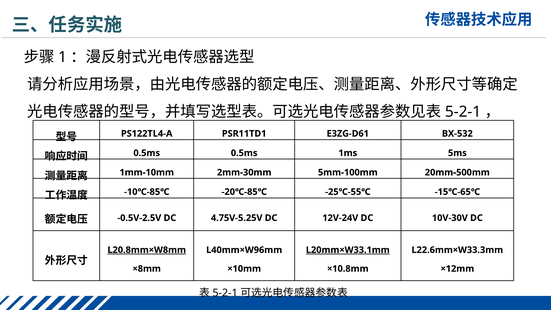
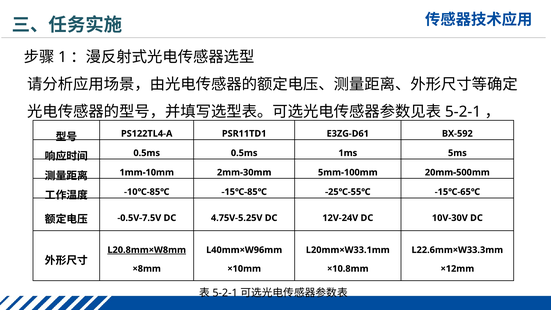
BX-532: BX-532 -> BX-592
-20℃-85℃: -20℃-85℃ -> -15℃-85℃
-0.5V-2.5V: -0.5V-2.5V -> -0.5V-7.5V
L20mm×W33.1mm underline: present -> none
